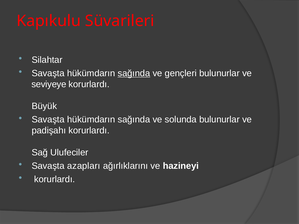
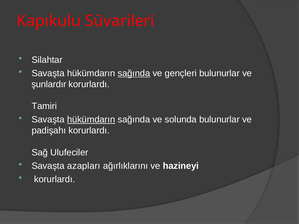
seviyeye: seviyeye -> şunlardır
Büyük: Büyük -> Tamiri
hükümdarın at (91, 120) underline: none -> present
